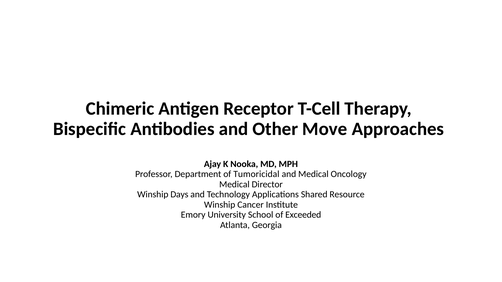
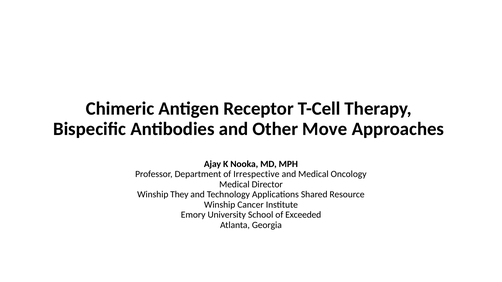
Tumoricidal: Tumoricidal -> Irrespective
Days: Days -> They
